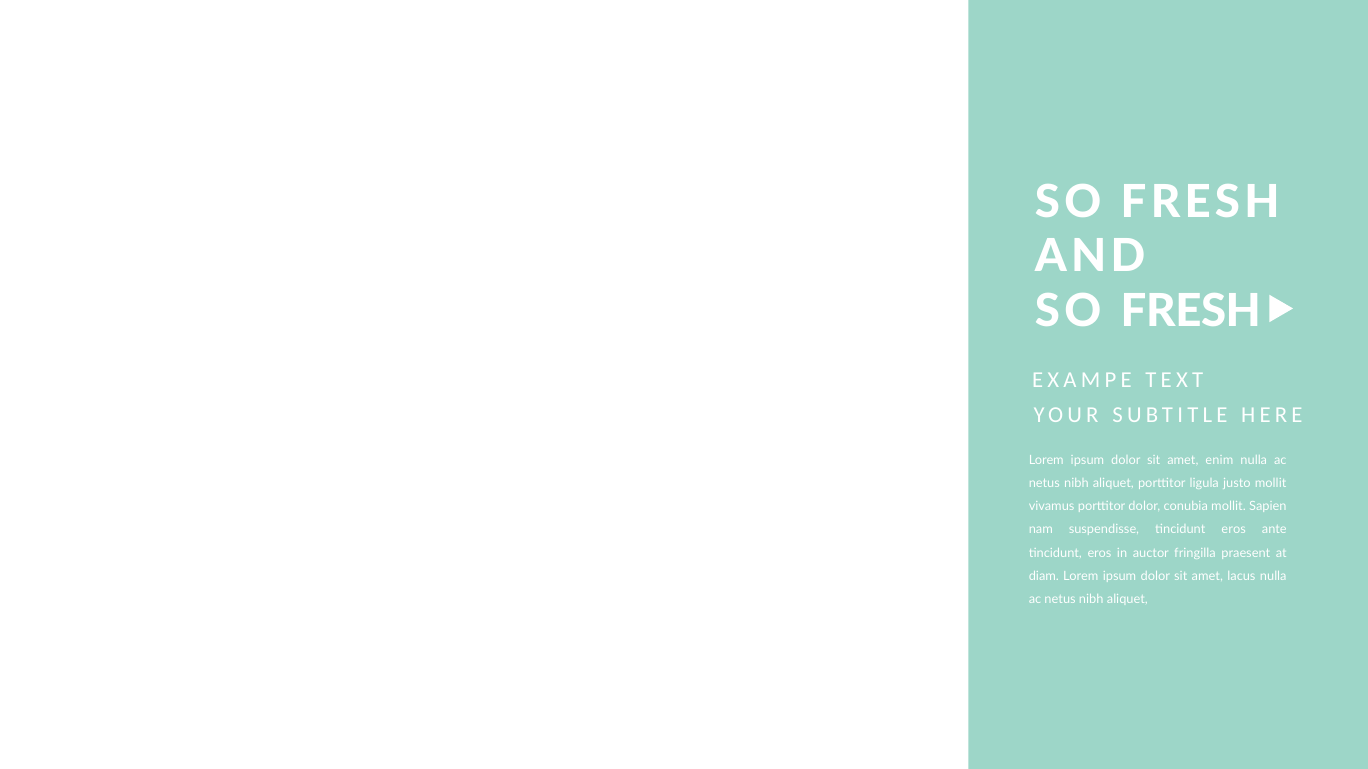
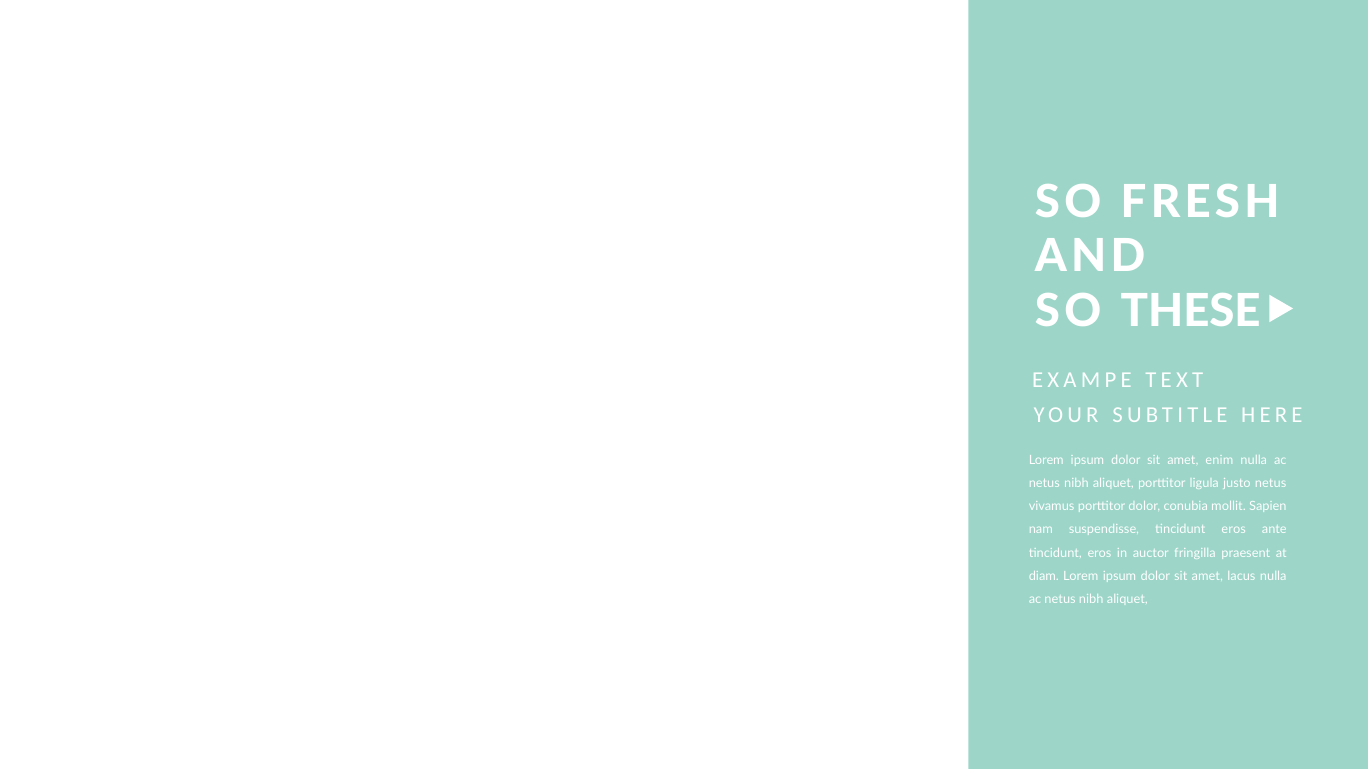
FRESH at (1191, 312): FRESH -> THESE
justo mollit: mollit -> netus
